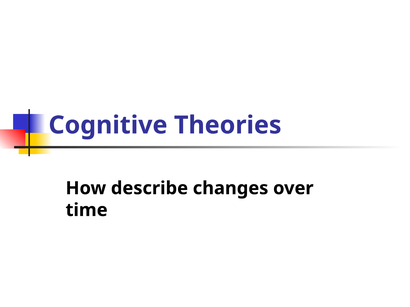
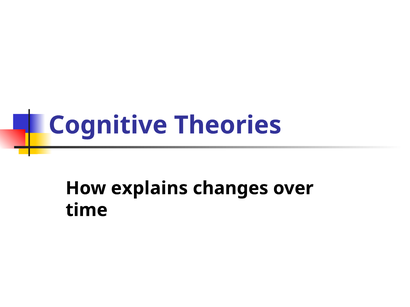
describe: describe -> explains
